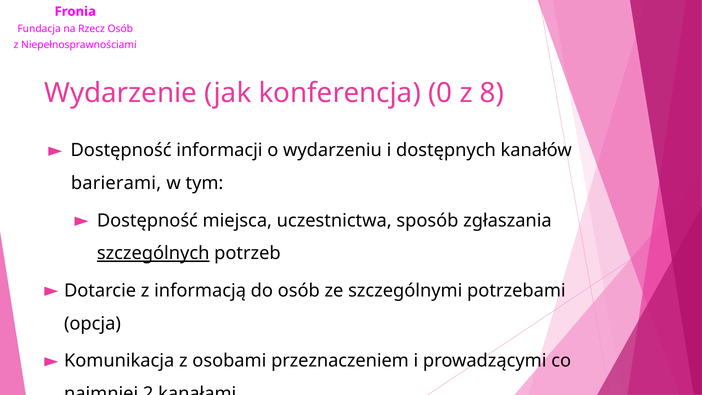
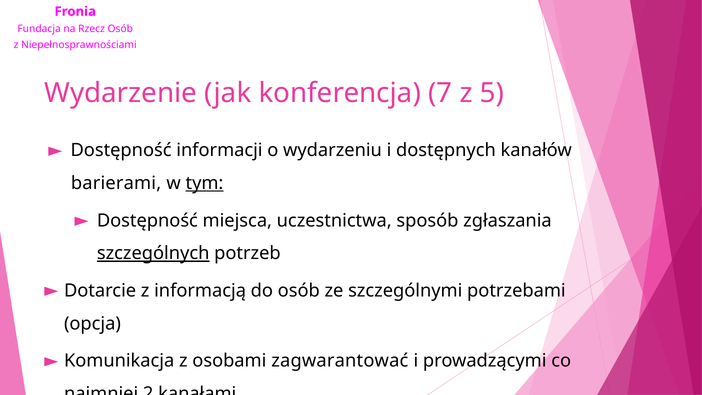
0: 0 -> 7
8: 8 -> 5
tym underline: none -> present
przeznaczeniem: przeznaczeniem -> zagwarantować
